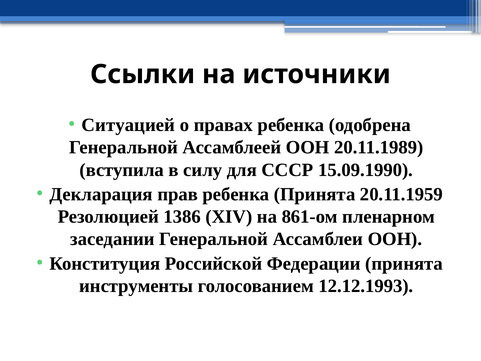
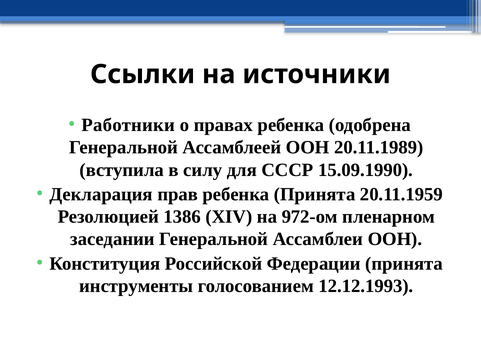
Ситуацией: Ситуацией -> Работники
861-ом: 861-ом -> 972-ом
